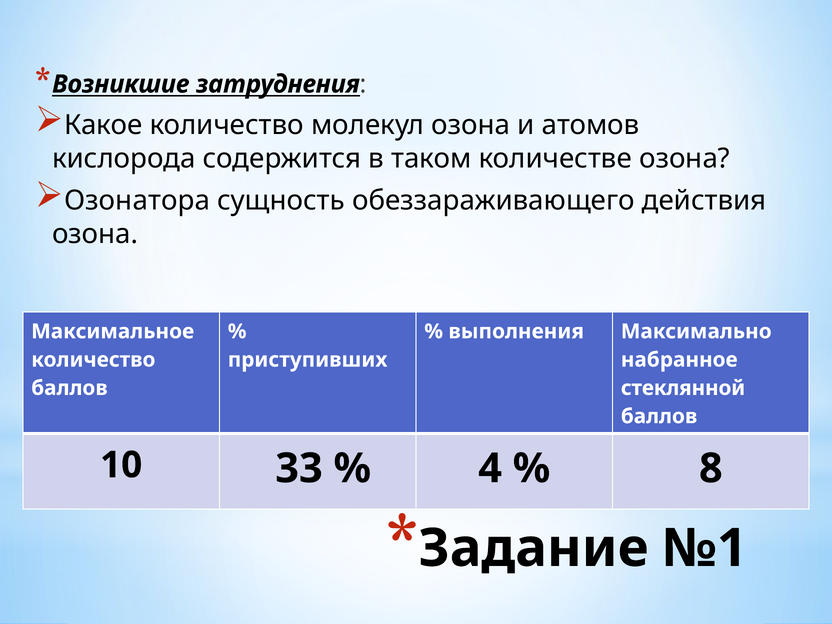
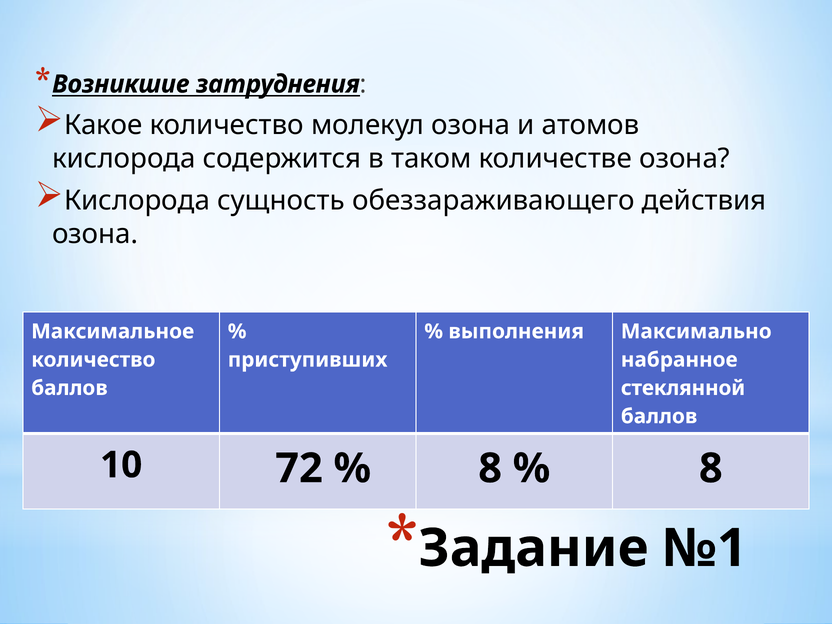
Озонатора at (137, 201): Озонатора -> Кислорода
33: 33 -> 72
4 at (490, 469): 4 -> 8
